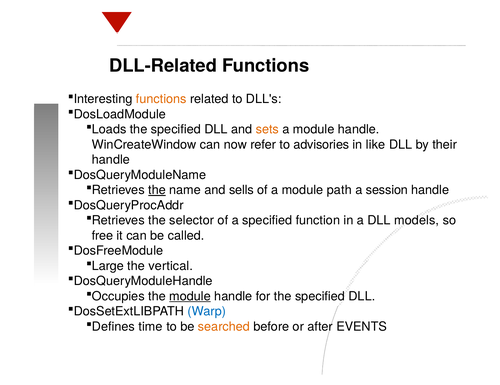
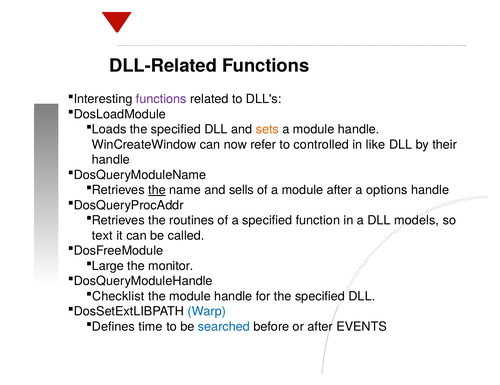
functions at (161, 99) colour: orange -> purple
advisories: advisories -> controlled
module path: path -> after
session: session -> options
selector: selector -> routines
free: free -> text
vertical: vertical -> monitor
Occupies: Occupies -> Checklist
module at (190, 296) underline: present -> none
searched colour: orange -> blue
